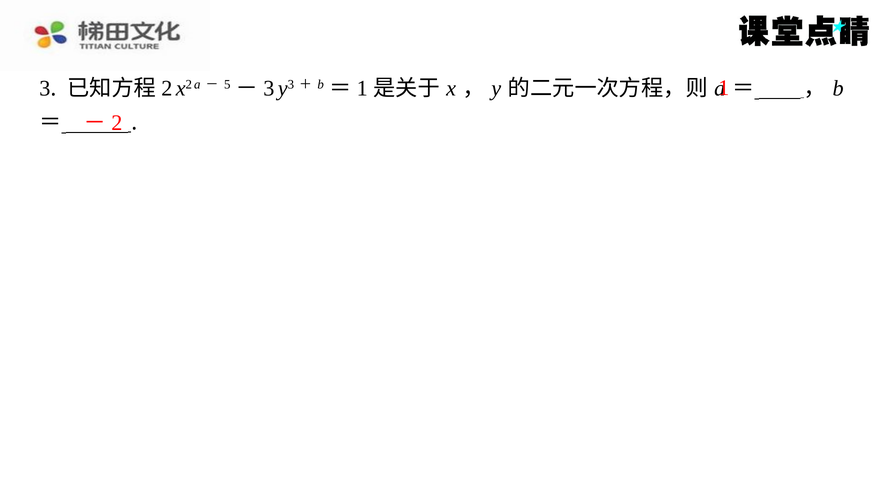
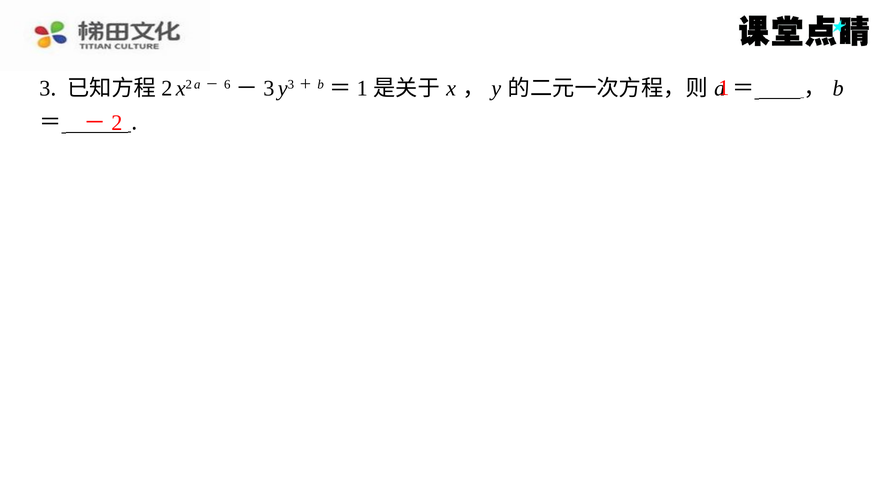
5: 5 -> 6
